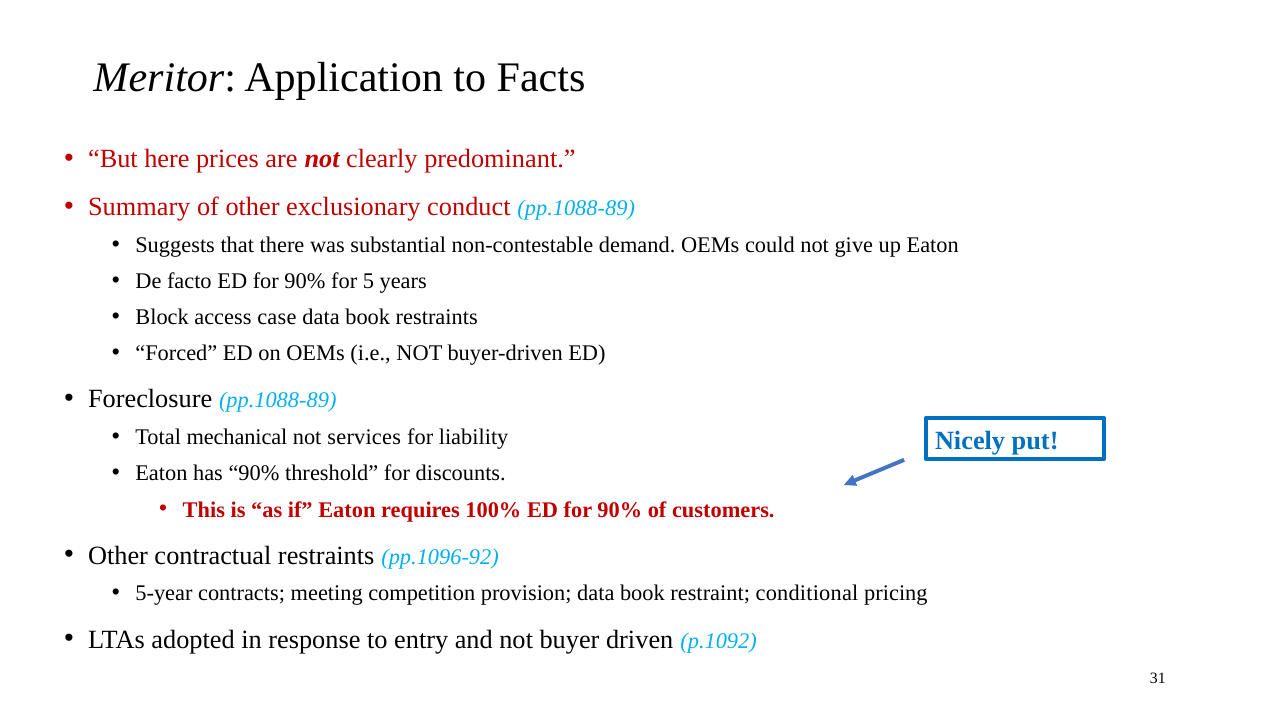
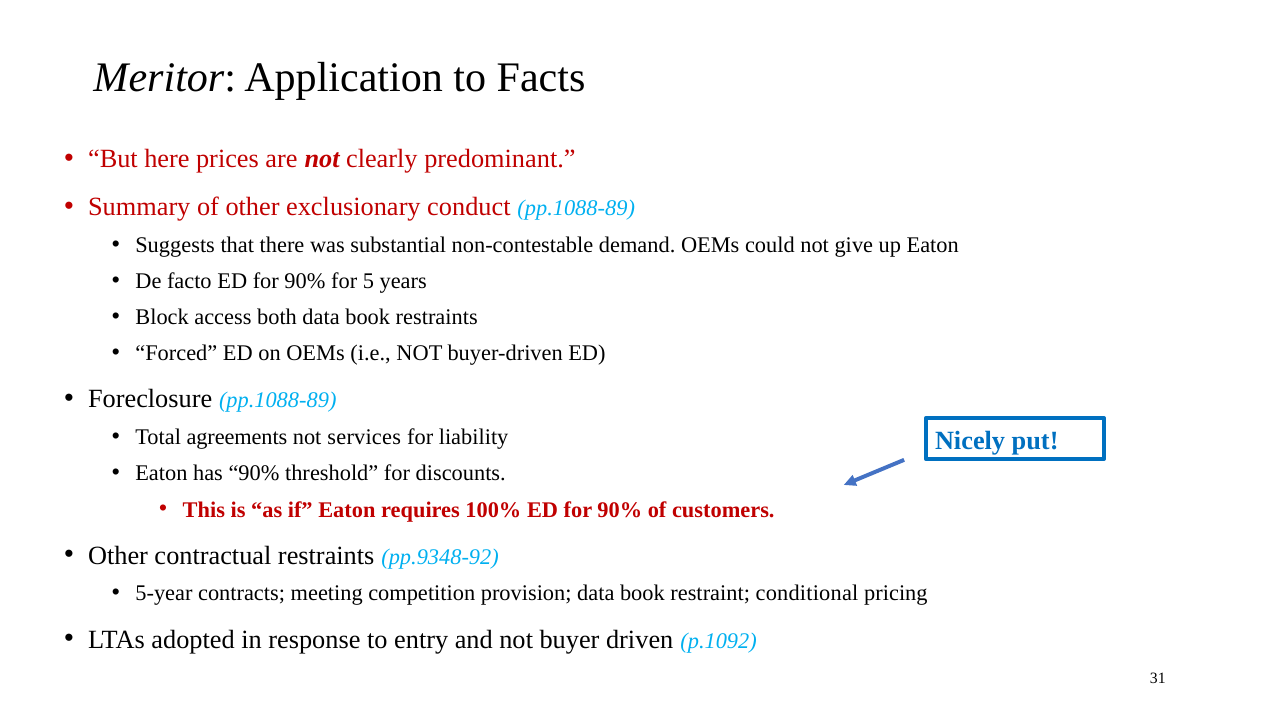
case: case -> both
mechanical: mechanical -> agreements
pp.1096-92: pp.1096-92 -> pp.9348-92
